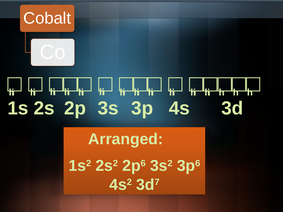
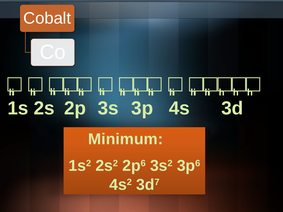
Arranged: Arranged -> Minimum
